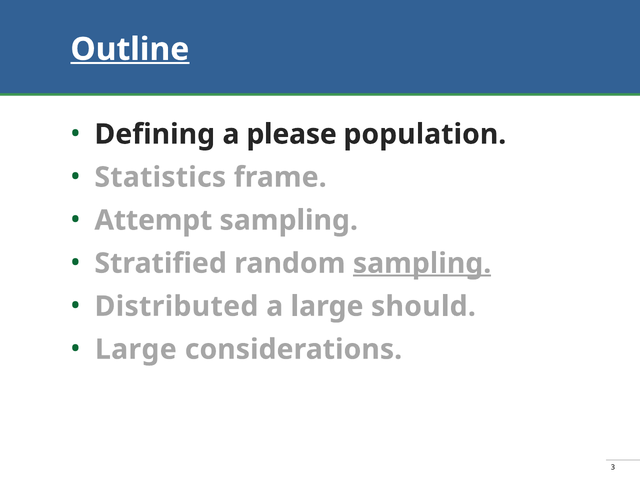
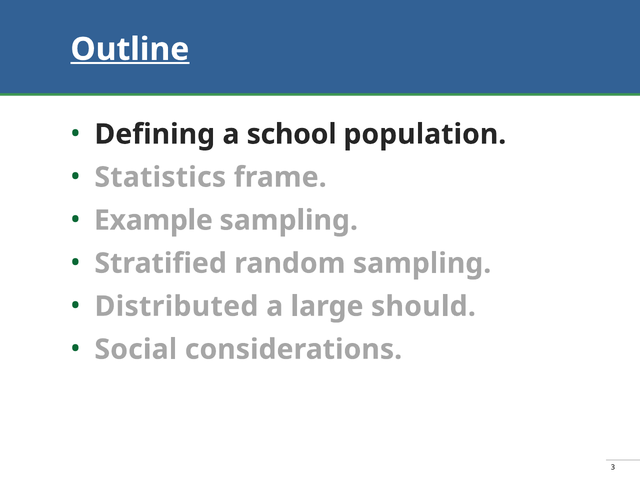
please: please -> school
Attempt: Attempt -> Example
sampling at (422, 263) underline: present -> none
Large at (136, 349): Large -> Social
